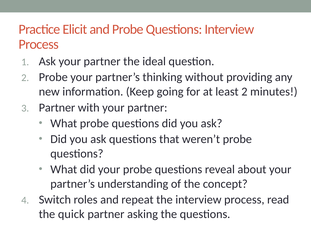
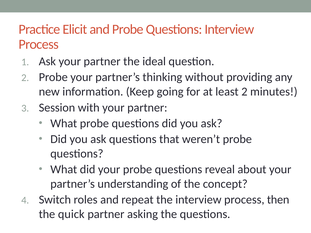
Partner at (57, 108): Partner -> Session
read: read -> then
